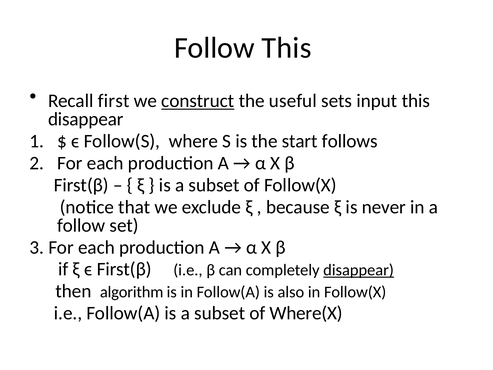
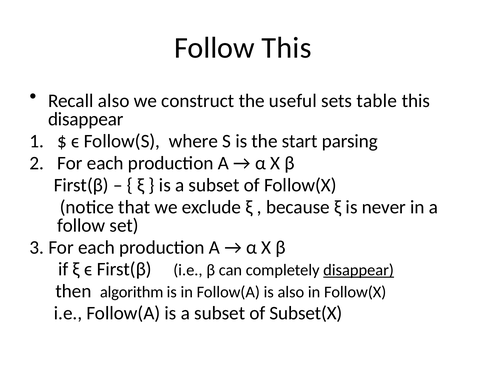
Recall first: first -> also
construct underline: present -> none
input: input -> table
follows: follows -> parsing
Where(X: Where(X -> Subset(X
